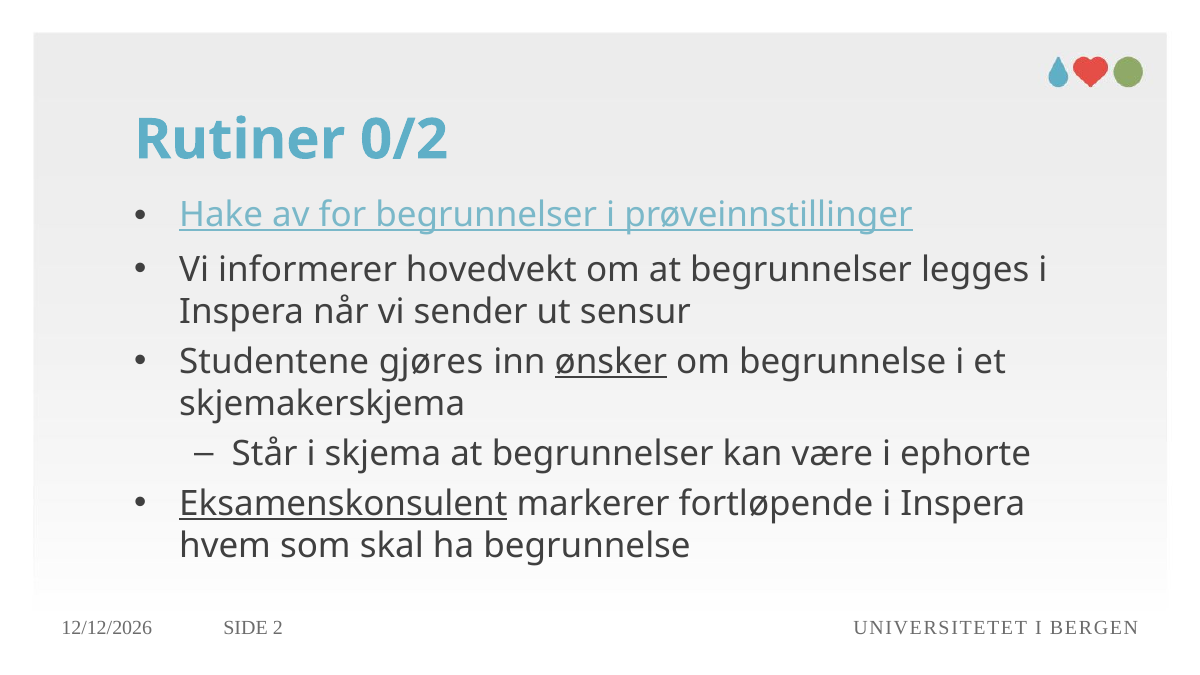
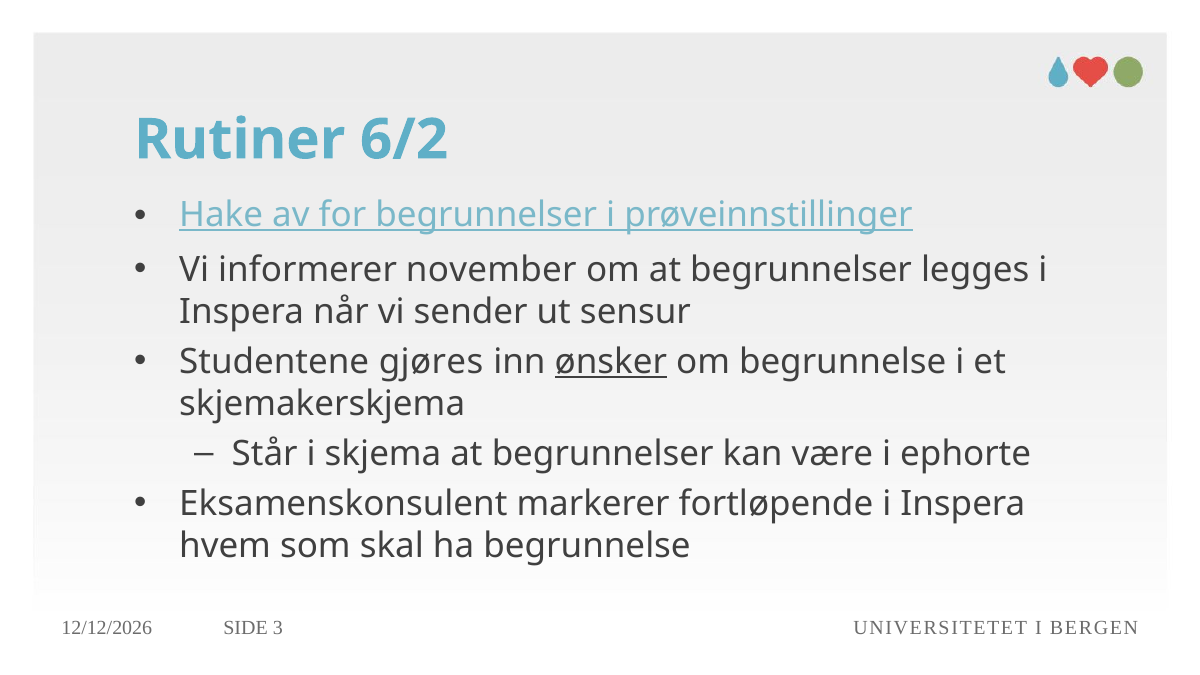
0/2: 0/2 -> 6/2
hovedvekt: hovedvekt -> november
Eksamenskonsulent underline: present -> none
2: 2 -> 3
